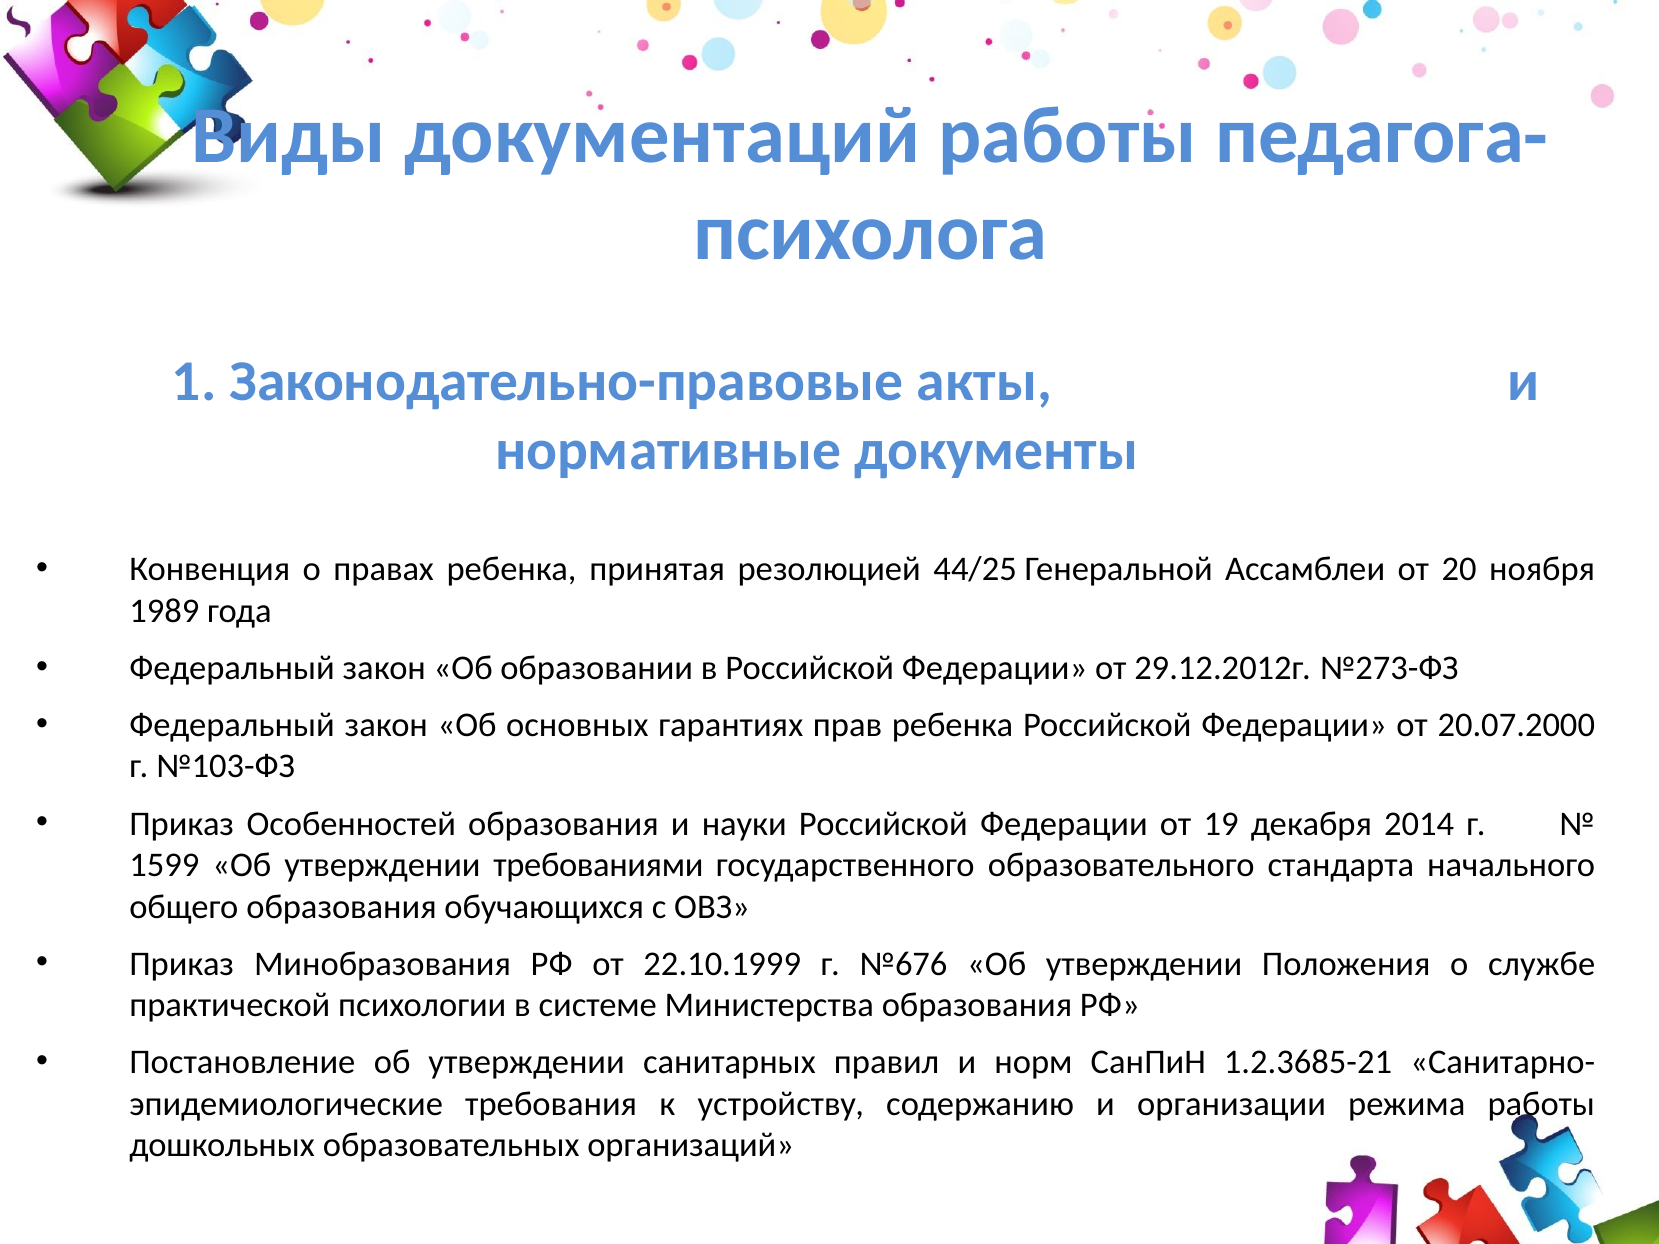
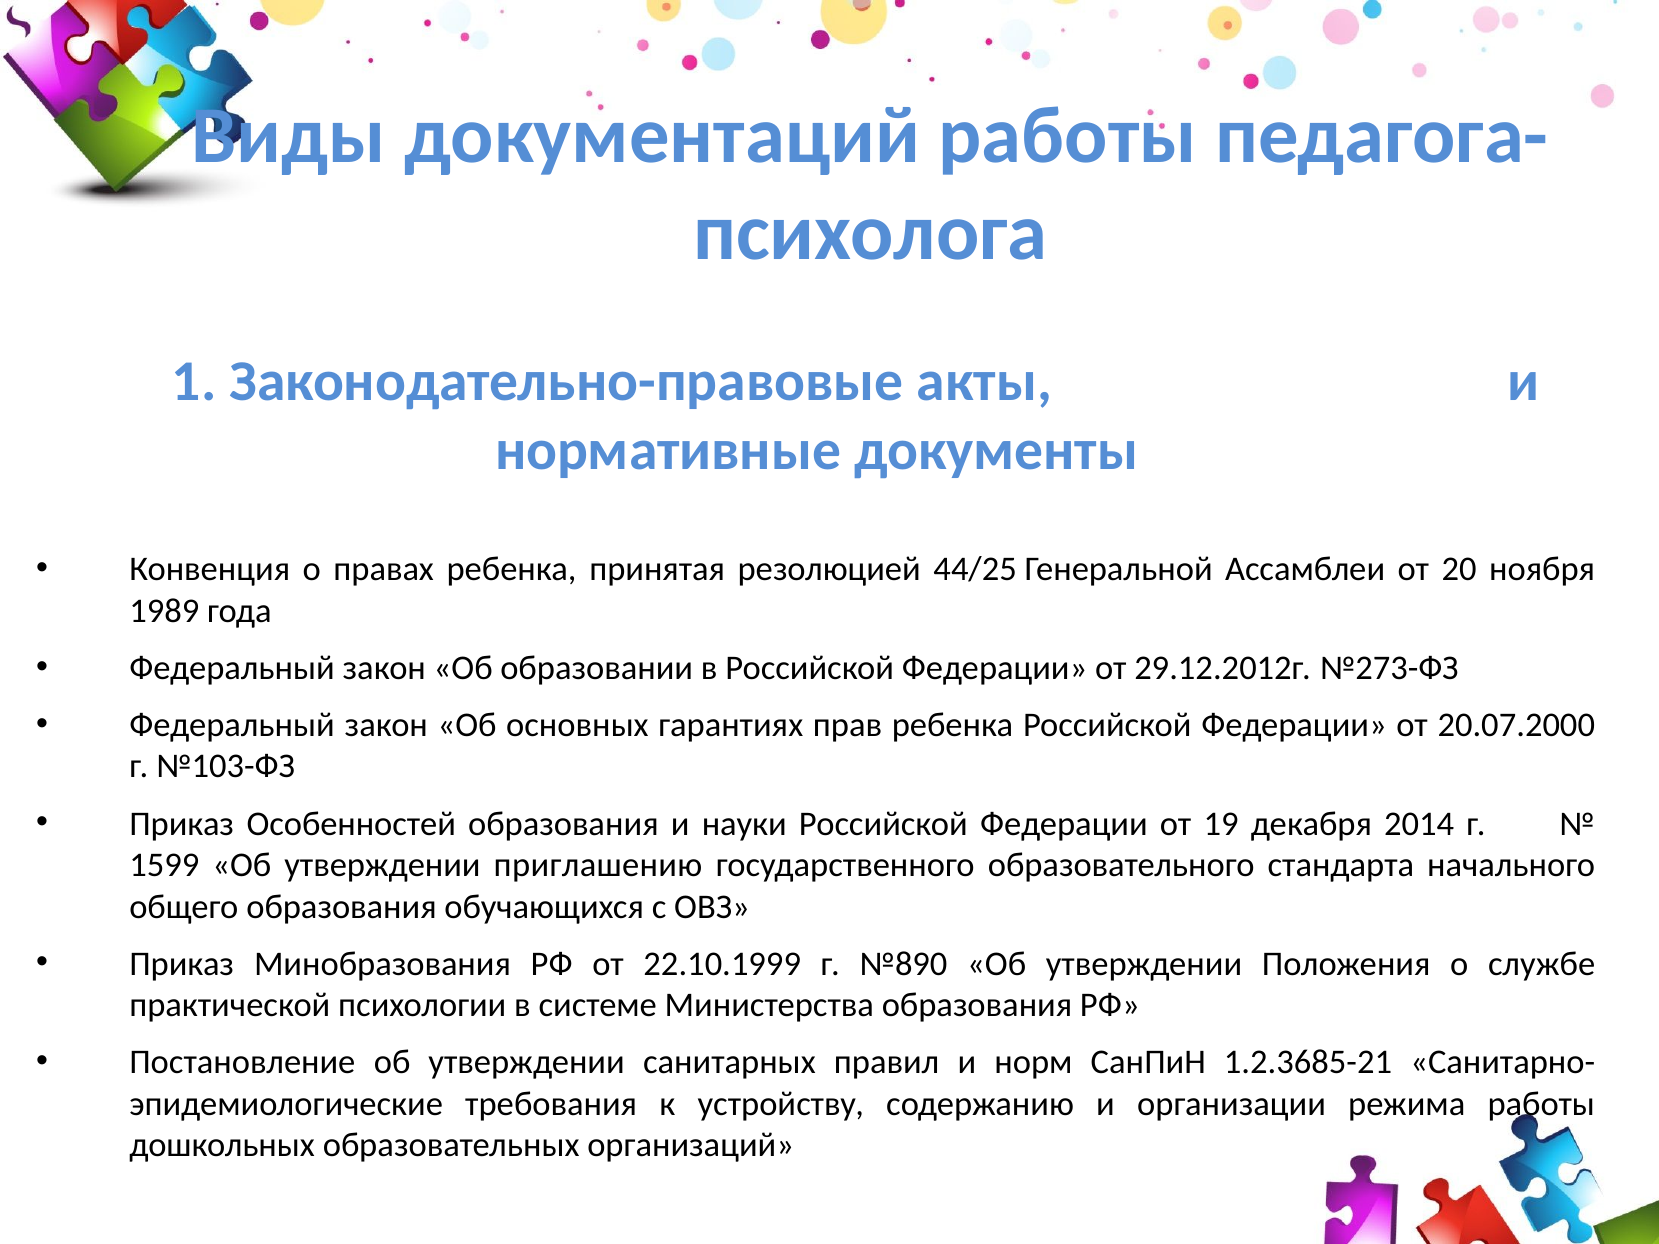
требованиями: требованиями -> приглашению
№676: №676 -> №890
